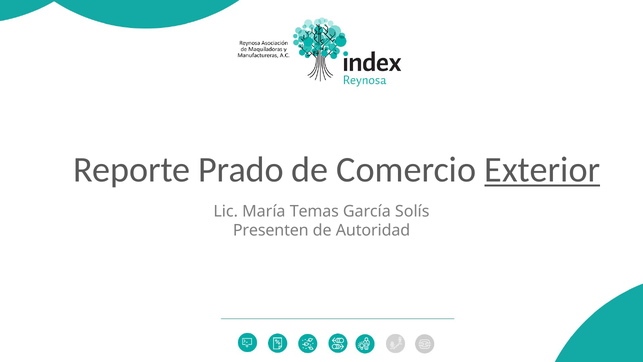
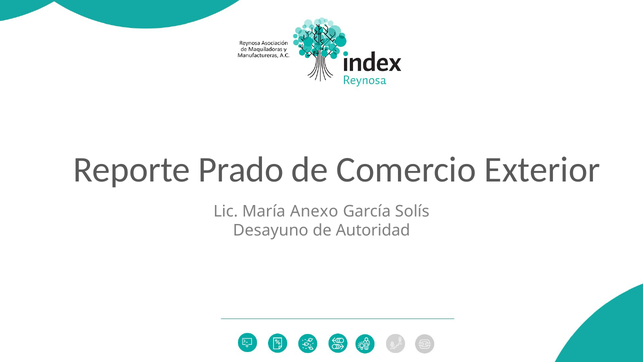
Exterior underline: present -> none
Temas: Temas -> Anexo
Presenten: Presenten -> Desayuno
